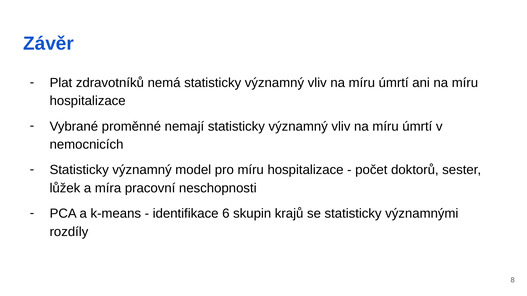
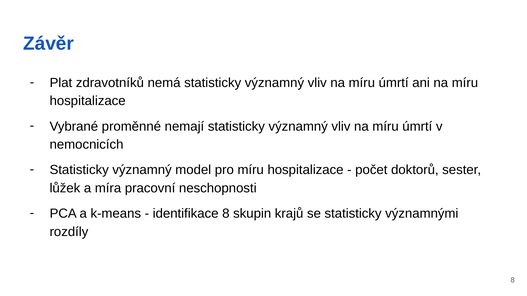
identifikace 6: 6 -> 8
